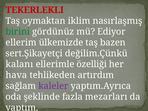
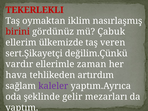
birini colour: green -> red
Ediyor: Ediyor -> Çabuk
bazen: bazen -> veren
kalanı: kalanı -> vardır
özelliği: özelliği -> zaman
fazla: fazla -> gelir
